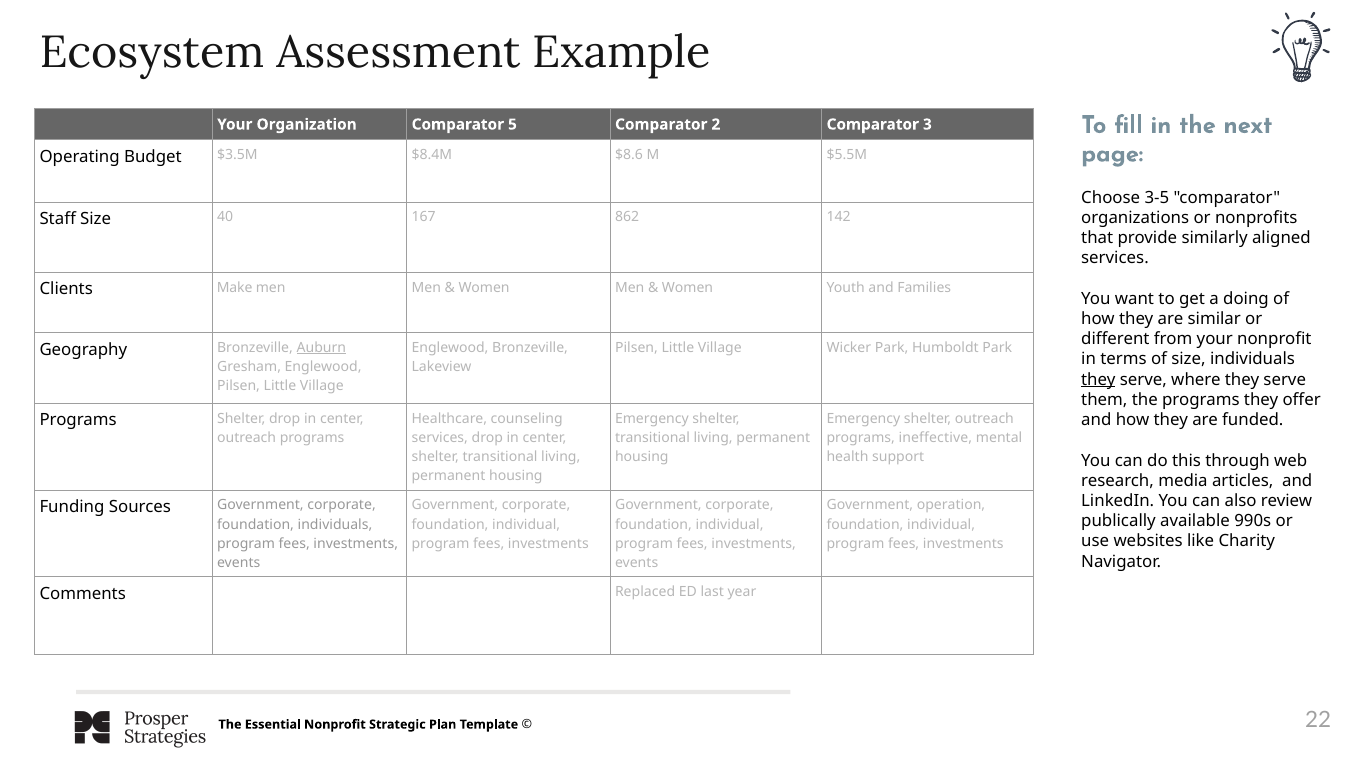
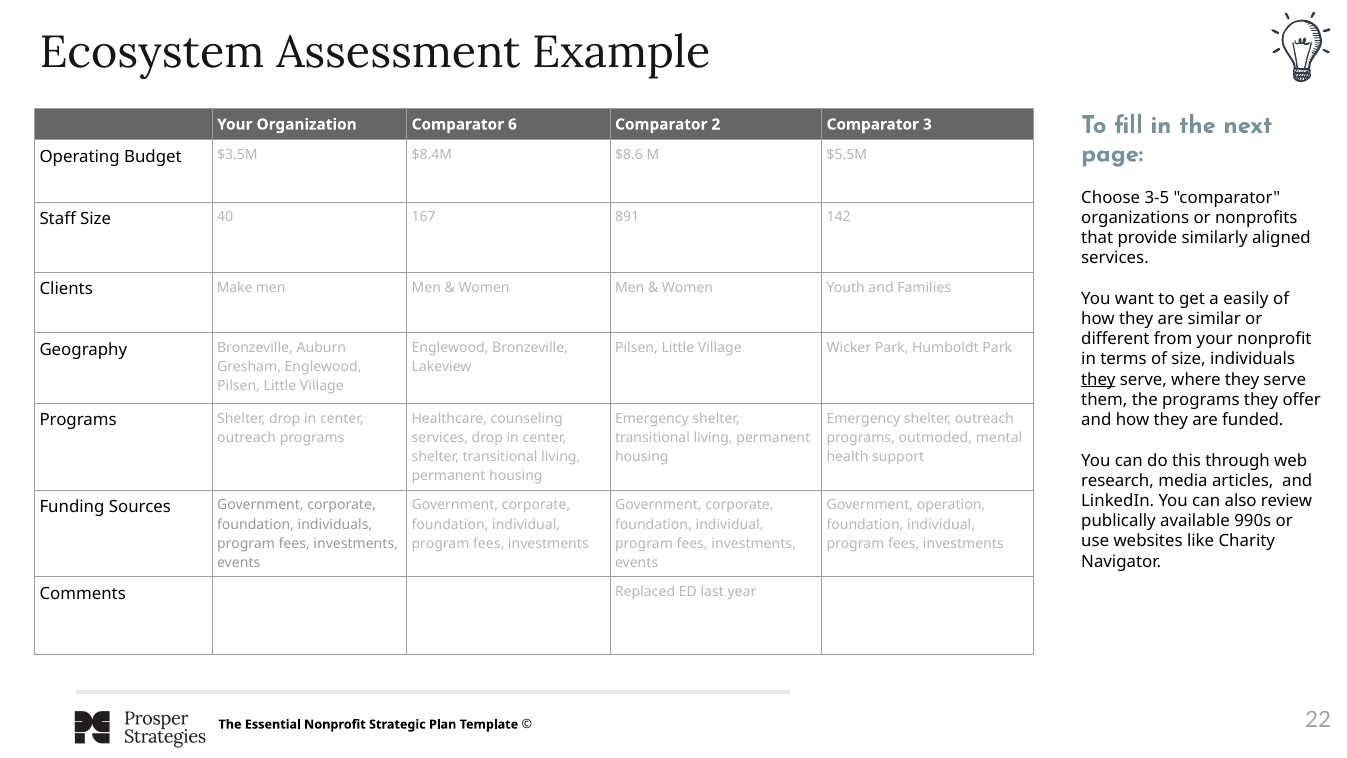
5: 5 -> 6
862: 862 -> 891
doing: doing -> easily
Auburn underline: present -> none
ineffective: ineffective -> outmoded
